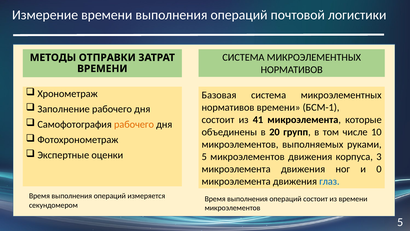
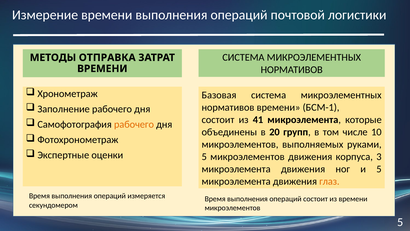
ОТПРАВКИ: ОТПРАВКИ -> ОТПРАВКА
и 0: 0 -> 5
глаз colour: blue -> orange
